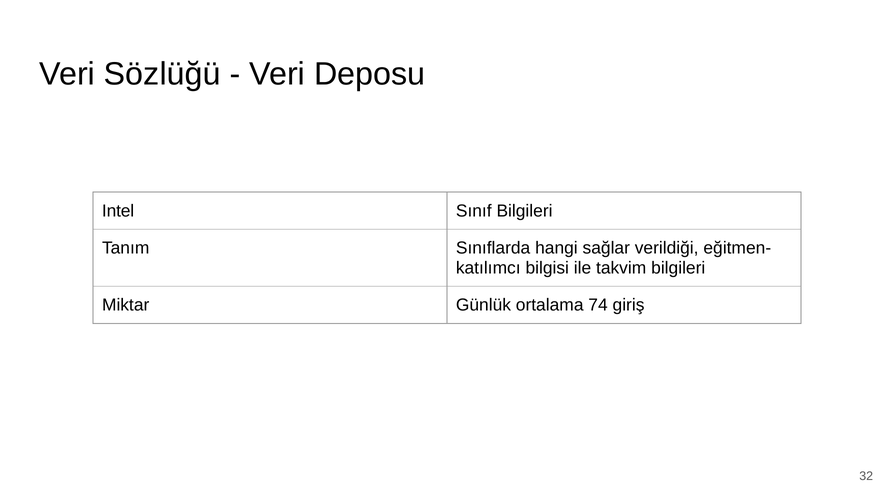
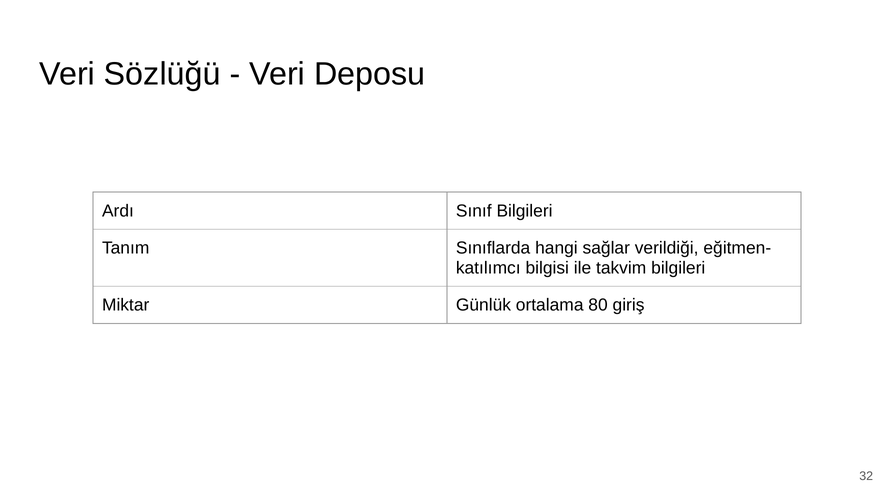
Intel: Intel -> Ardı
74: 74 -> 80
